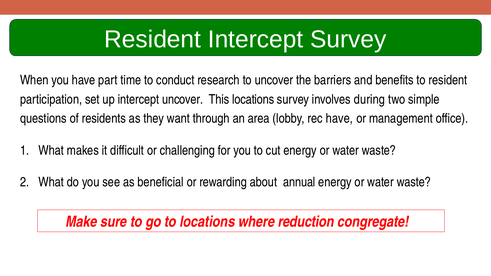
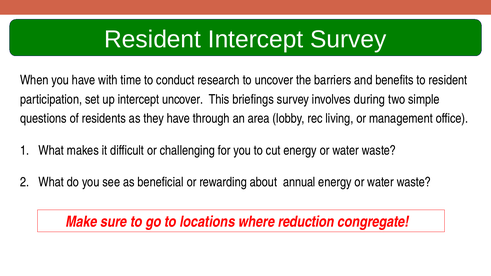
part: part -> with
This locations: locations -> briefings
they want: want -> have
rec have: have -> living
